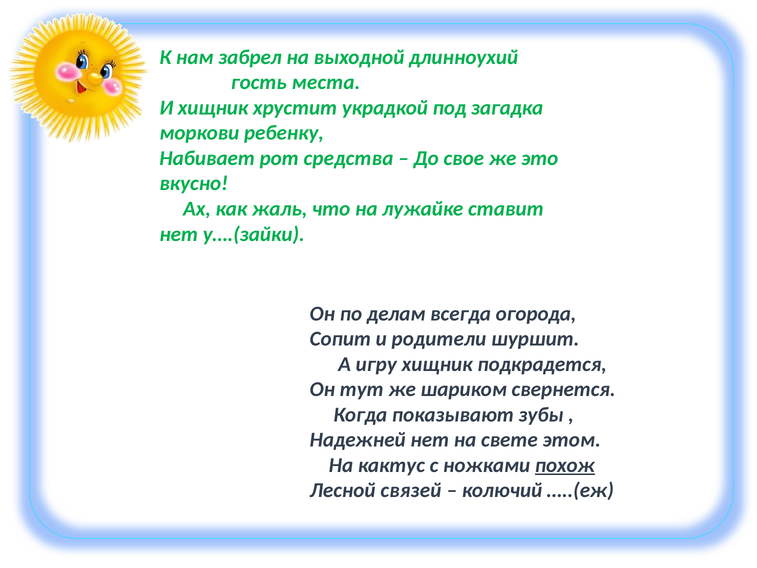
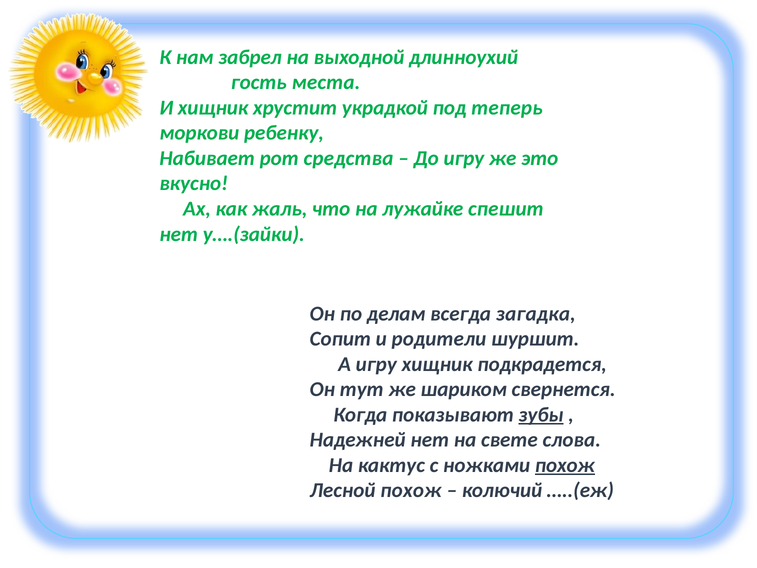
загадка: загадка -> теперь
До свое: свое -> игру
ставит: ставит -> спешит
огорода: огорода -> загадка
зубы underline: none -> present
этом: этом -> слова
Лесной связей: связей -> похож
